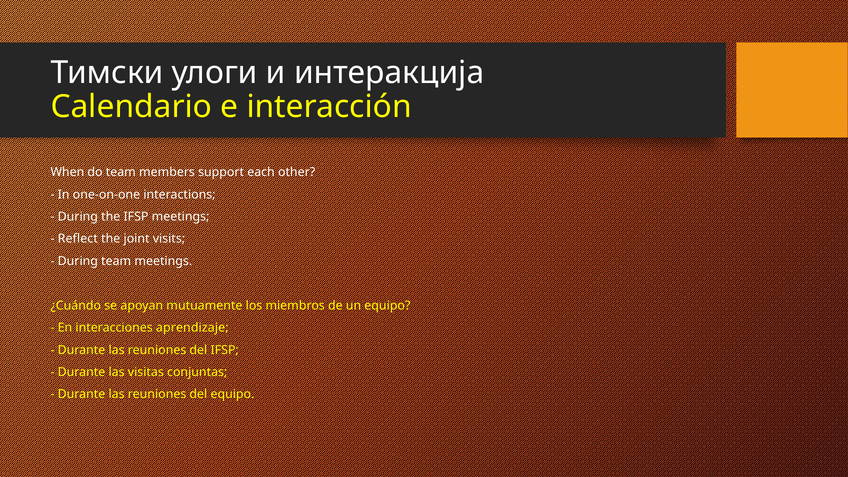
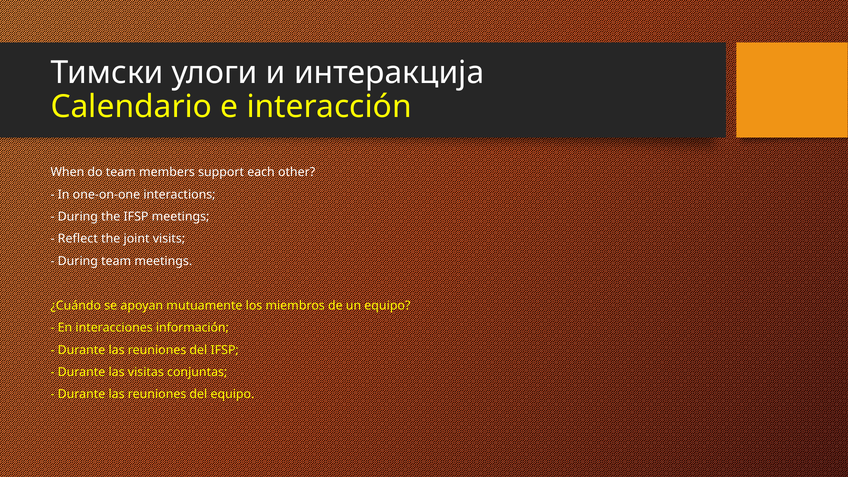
aprendizaje: aprendizaje -> información
